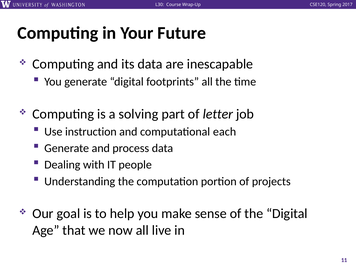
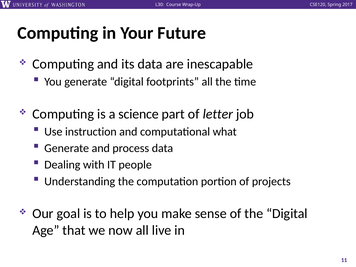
solving: solving -> science
each: each -> what
